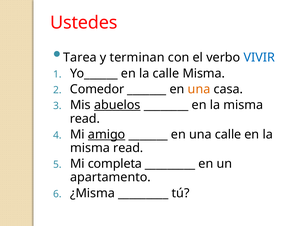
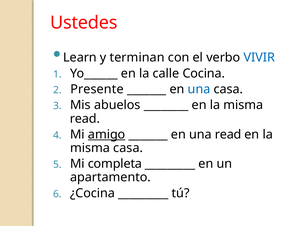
Tarea: Tarea -> Learn
calle Misma: Misma -> Cocina
Comedor: Comedor -> Presente
una at (199, 89) colour: orange -> blue
abuelos underline: present -> none
una calle: calle -> read
read at (128, 148): read -> casa
¿Misma: ¿Misma -> ¿Cocina
